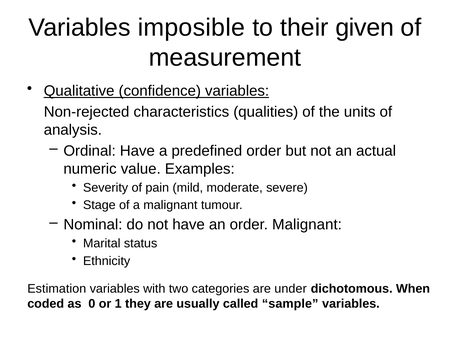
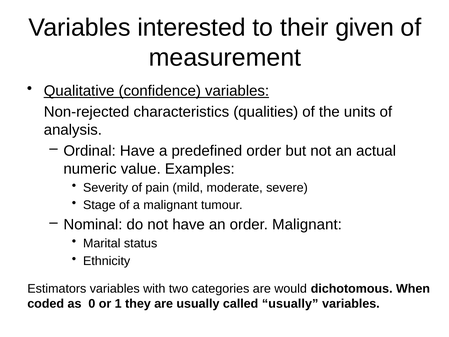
imposible: imposible -> interested
Estimation: Estimation -> Estimators
under: under -> would
called sample: sample -> usually
